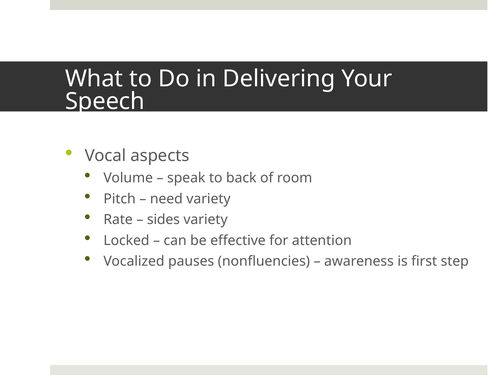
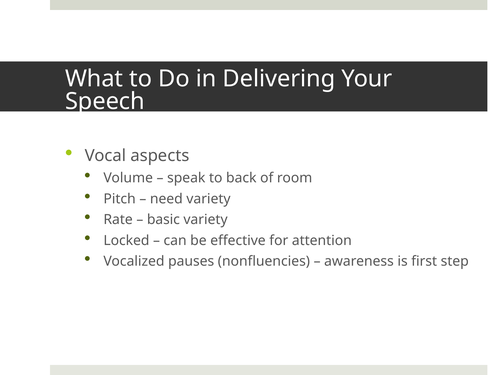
sides: sides -> basic
